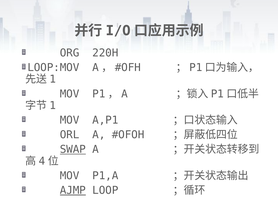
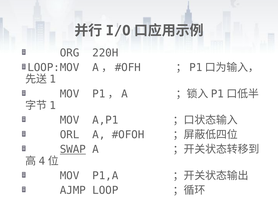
AJMP underline: present -> none
